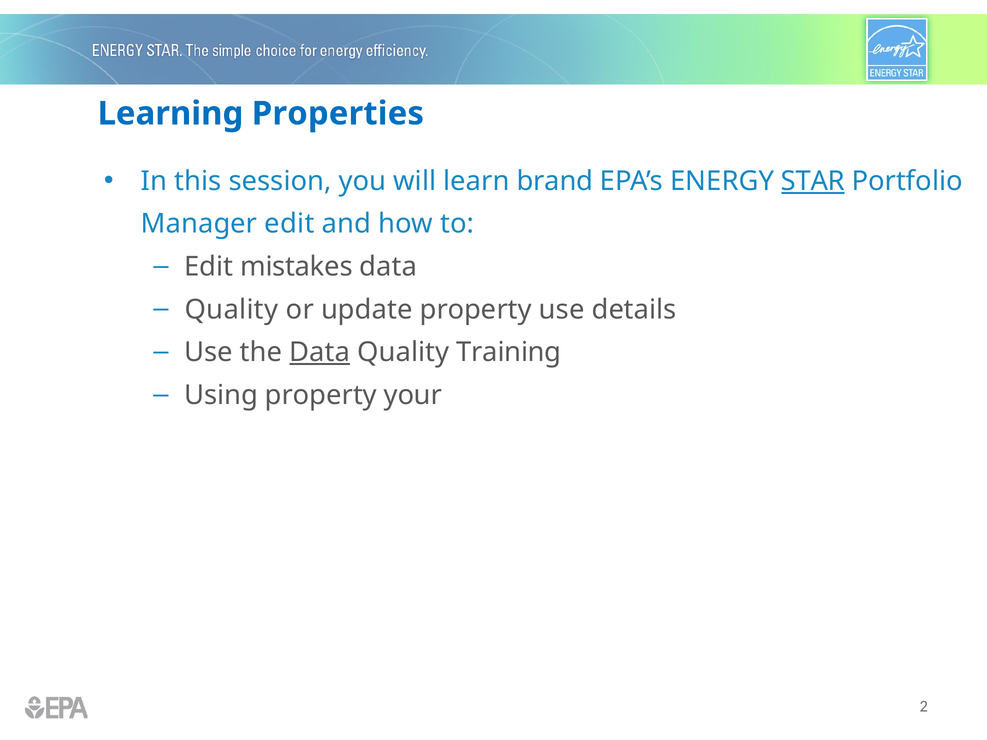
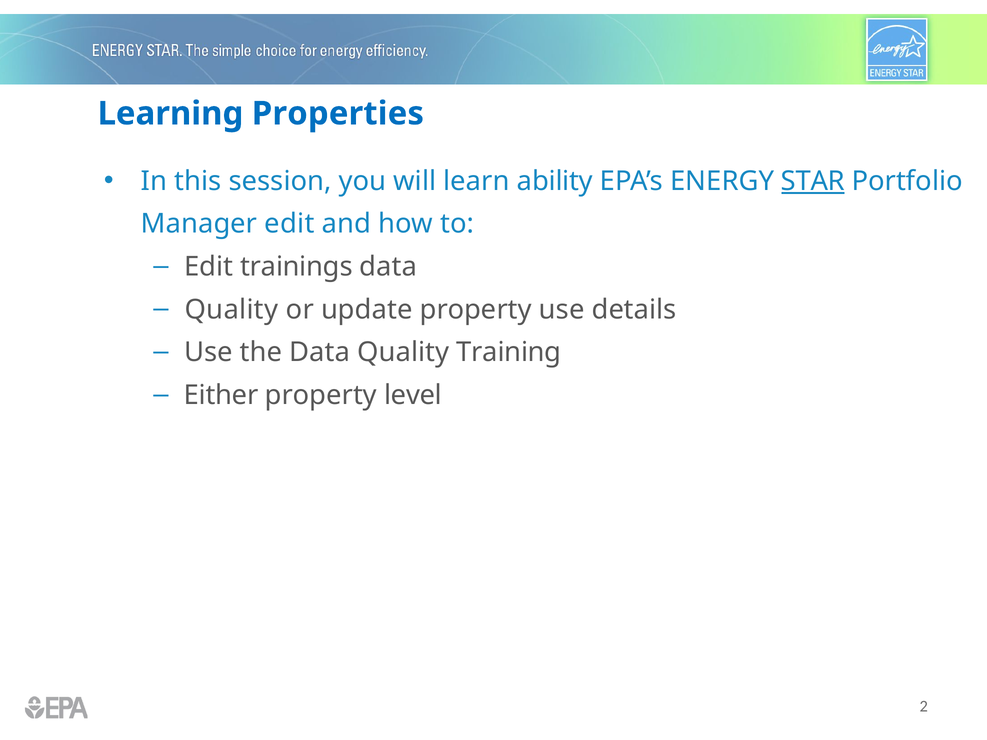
brand: brand -> ability
mistakes: mistakes -> trainings
Data at (320, 352) underline: present -> none
Using: Using -> Either
your: your -> level
